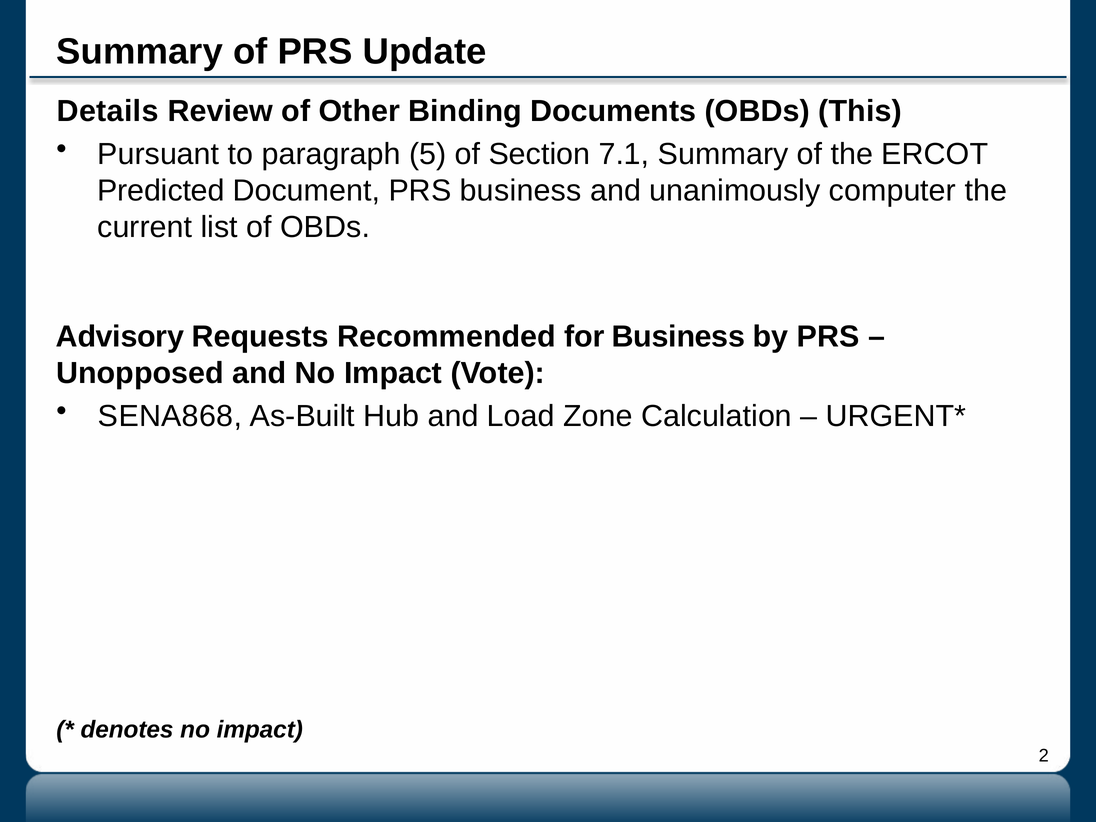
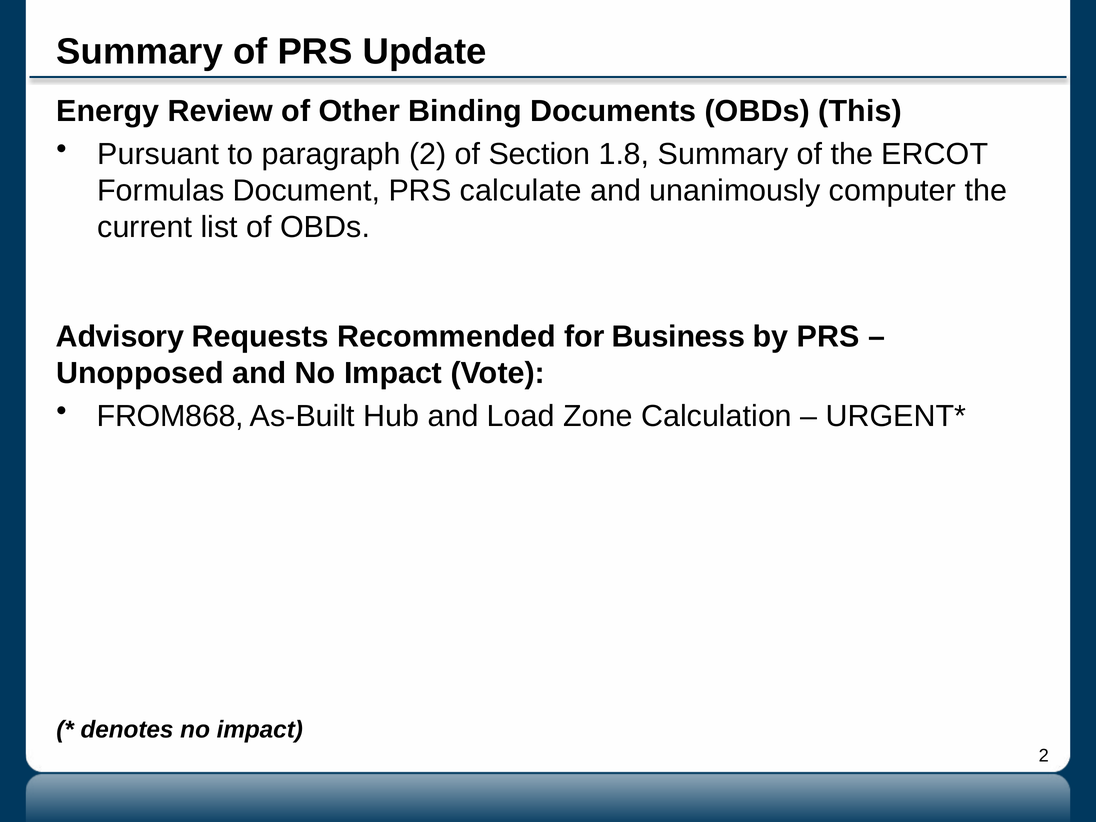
Details: Details -> Energy
paragraph 5: 5 -> 2
7.1: 7.1 -> 1.8
Predicted: Predicted -> Formulas
PRS business: business -> calculate
SENA868: SENA868 -> FROM868
